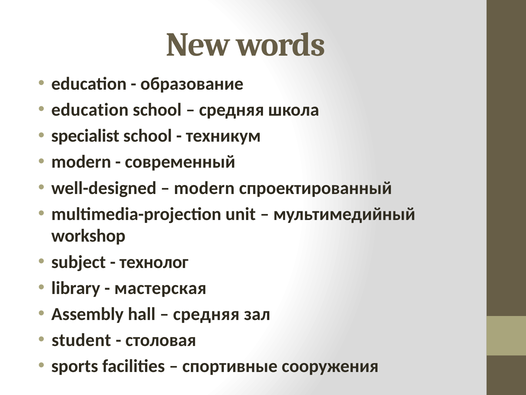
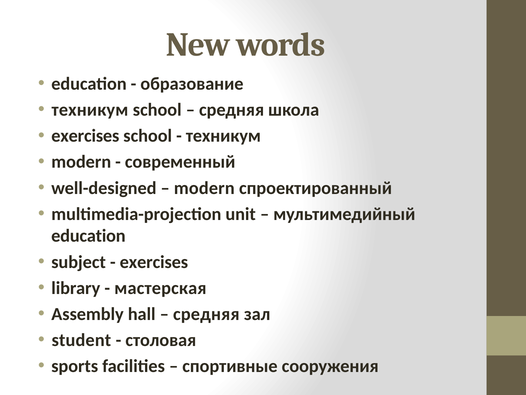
education at (90, 110): education -> техникум
specialist at (85, 136): specialist -> exercises
workshop at (88, 236): workshop -> education
технолог at (154, 262): технолог -> exercises
